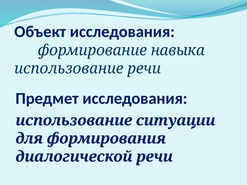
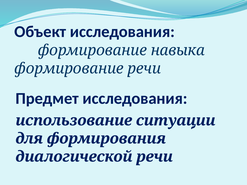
использование at (69, 69): использование -> формирование
